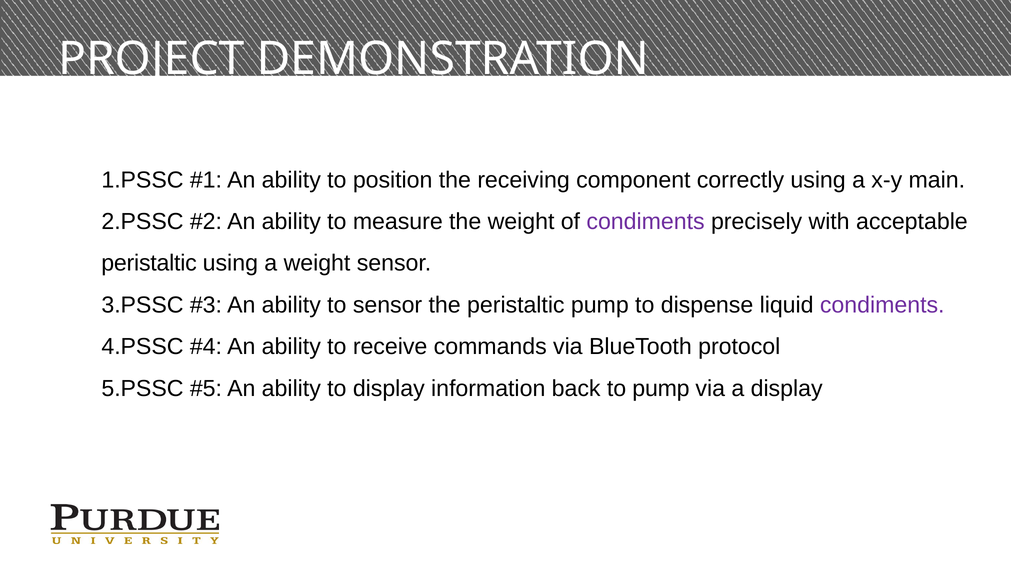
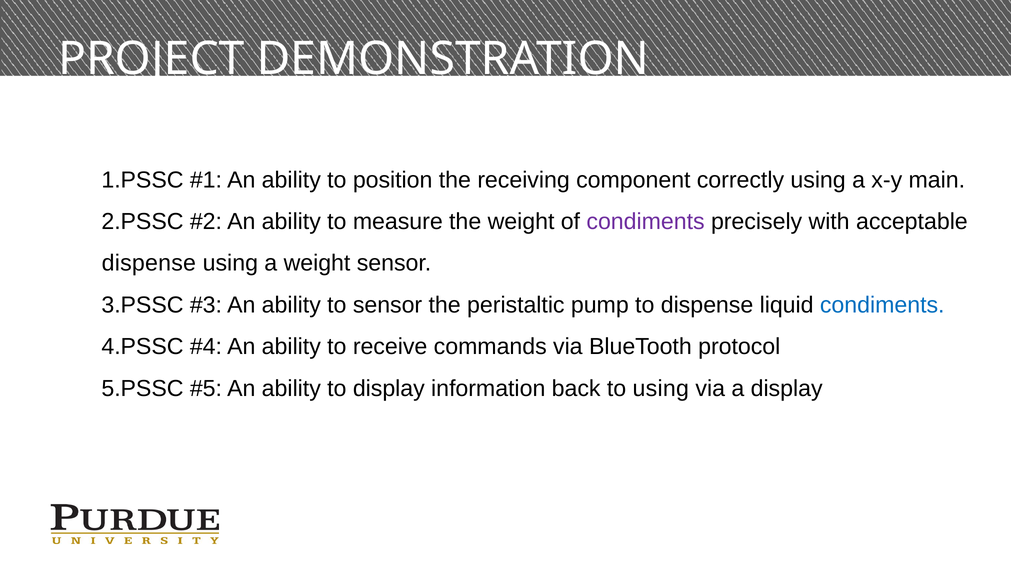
peristaltic at (149, 263): peristaltic -> dispense
condiments at (882, 305) colour: purple -> blue
to pump: pump -> using
